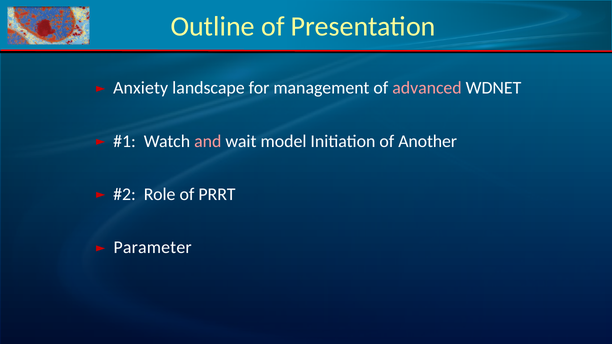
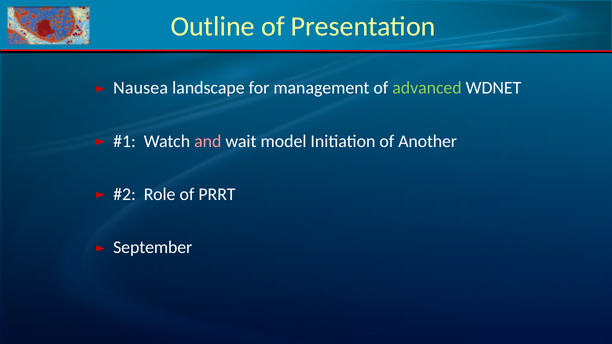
Anxiety: Anxiety -> Nausea
advanced colour: pink -> light green
Parameter: Parameter -> September
